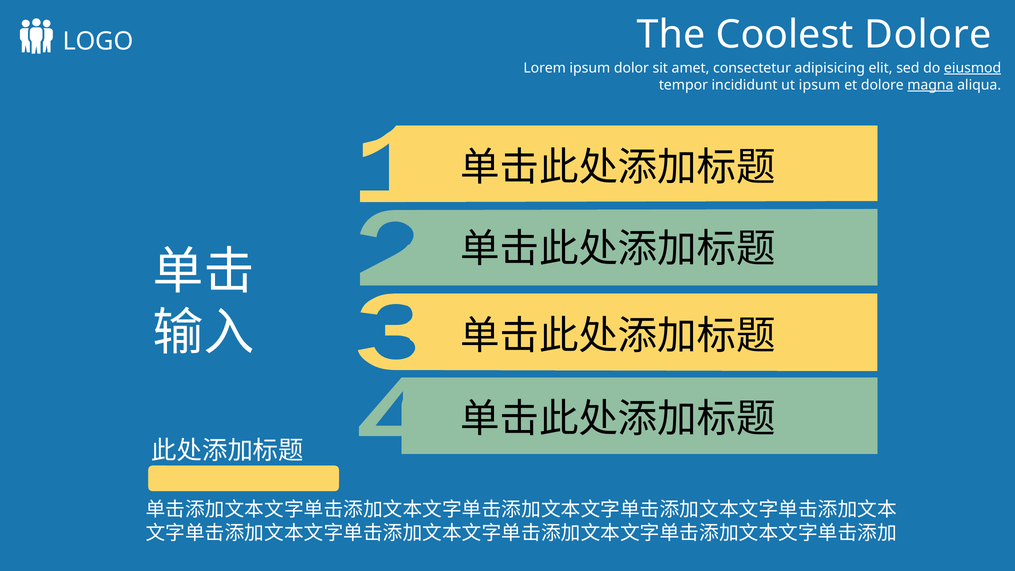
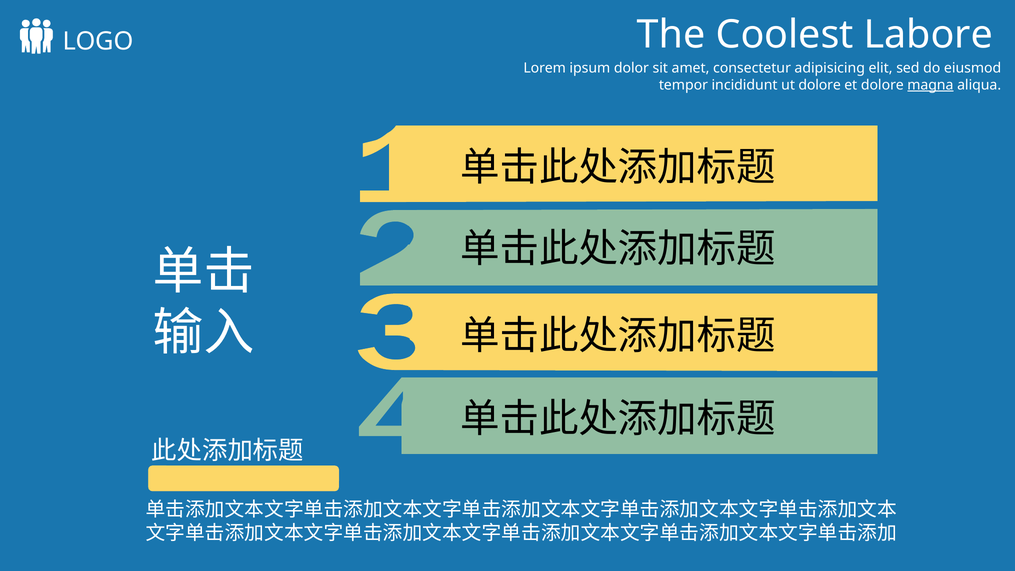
Coolest Dolore: Dolore -> Labore
eiusmod underline: present -> none
ut ipsum: ipsum -> dolore
